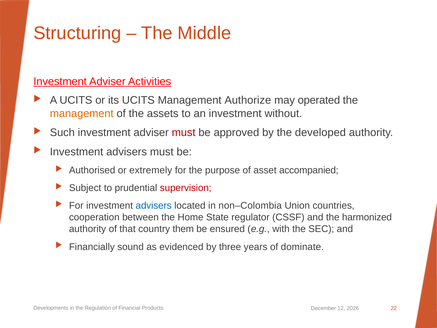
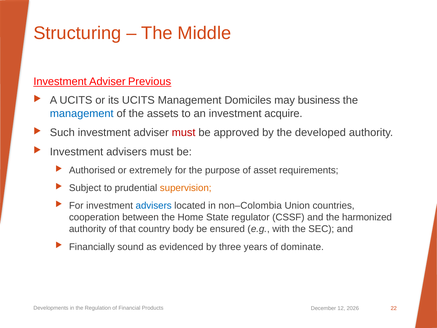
Activities: Activities -> Previous
Authorize: Authorize -> Domiciles
operated: operated -> business
management at (82, 113) colour: orange -> blue
without: without -> acquire
accompanied: accompanied -> requirements
supervision colour: red -> orange
them: them -> body
